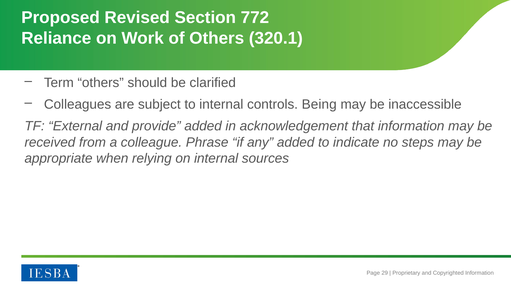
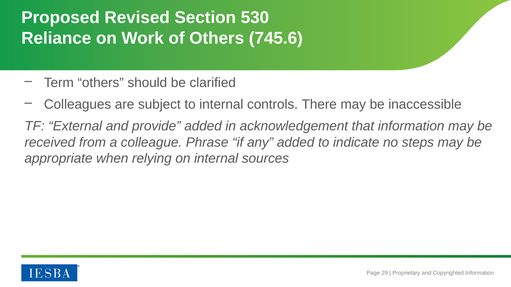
772: 772 -> 530
320.1: 320.1 -> 745.6
Being: Being -> There
